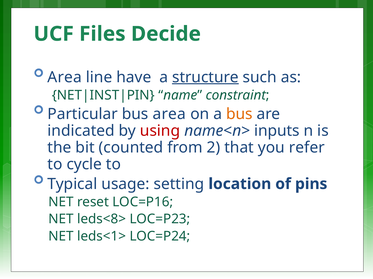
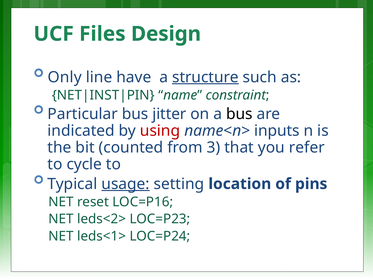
Decide: Decide -> Design
Area at (65, 77): Area -> Only
bus area: area -> jitter
bus at (239, 114) colour: orange -> black
2: 2 -> 3
usage underline: none -> present
leds<8>: leds<8> -> leds<2>
